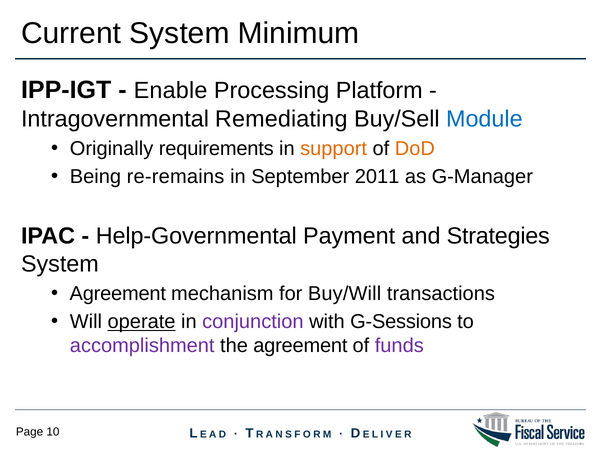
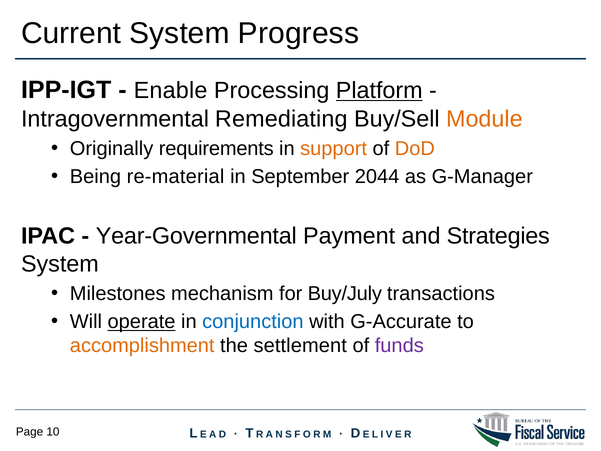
Minimum: Minimum -> Progress
Platform underline: none -> present
Module colour: blue -> orange
re-remains: re-remains -> re-material
2011: 2011 -> 2044
Help-Governmental: Help-Governmental -> Year-Governmental
Agreement at (118, 294): Agreement -> Milestones
Buy/Will: Buy/Will -> Buy/July
conjunction colour: purple -> blue
G-Sessions: G-Sessions -> G-Accurate
accomplishment colour: purple -> orange
the agreement: agreement -> settlement
